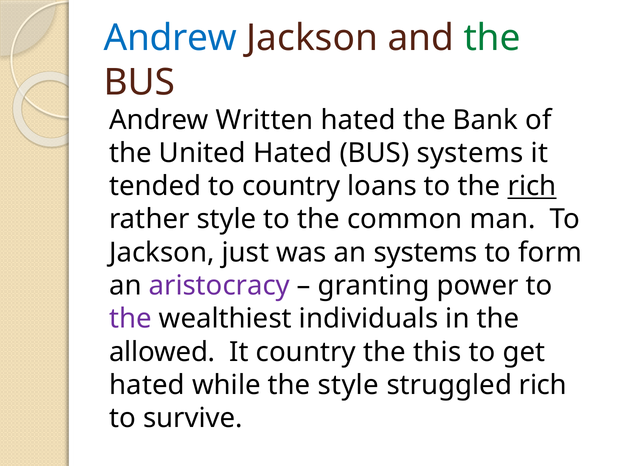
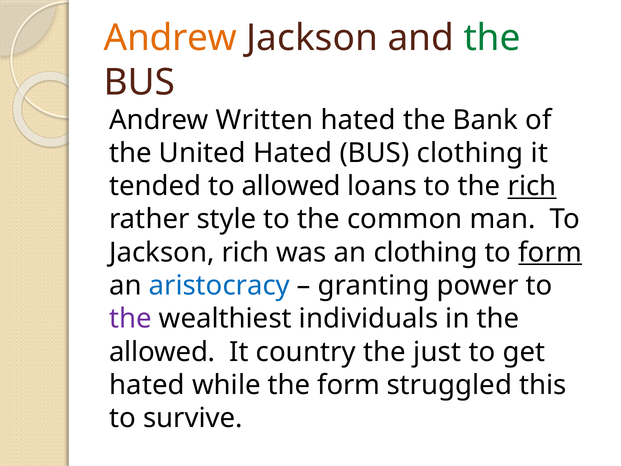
Andrew at (170, 38) colour: blue -> orange
BUS systems: systems -> clothing
to country: country -> allowed
Jackson just: just -> rich
an systems: systems -> clothing
form at (550, 252) underline: none -> present
aristocracy colour: purple -> blue
this: this -> just
the style: style -> form
struggled rich: rich -> this
